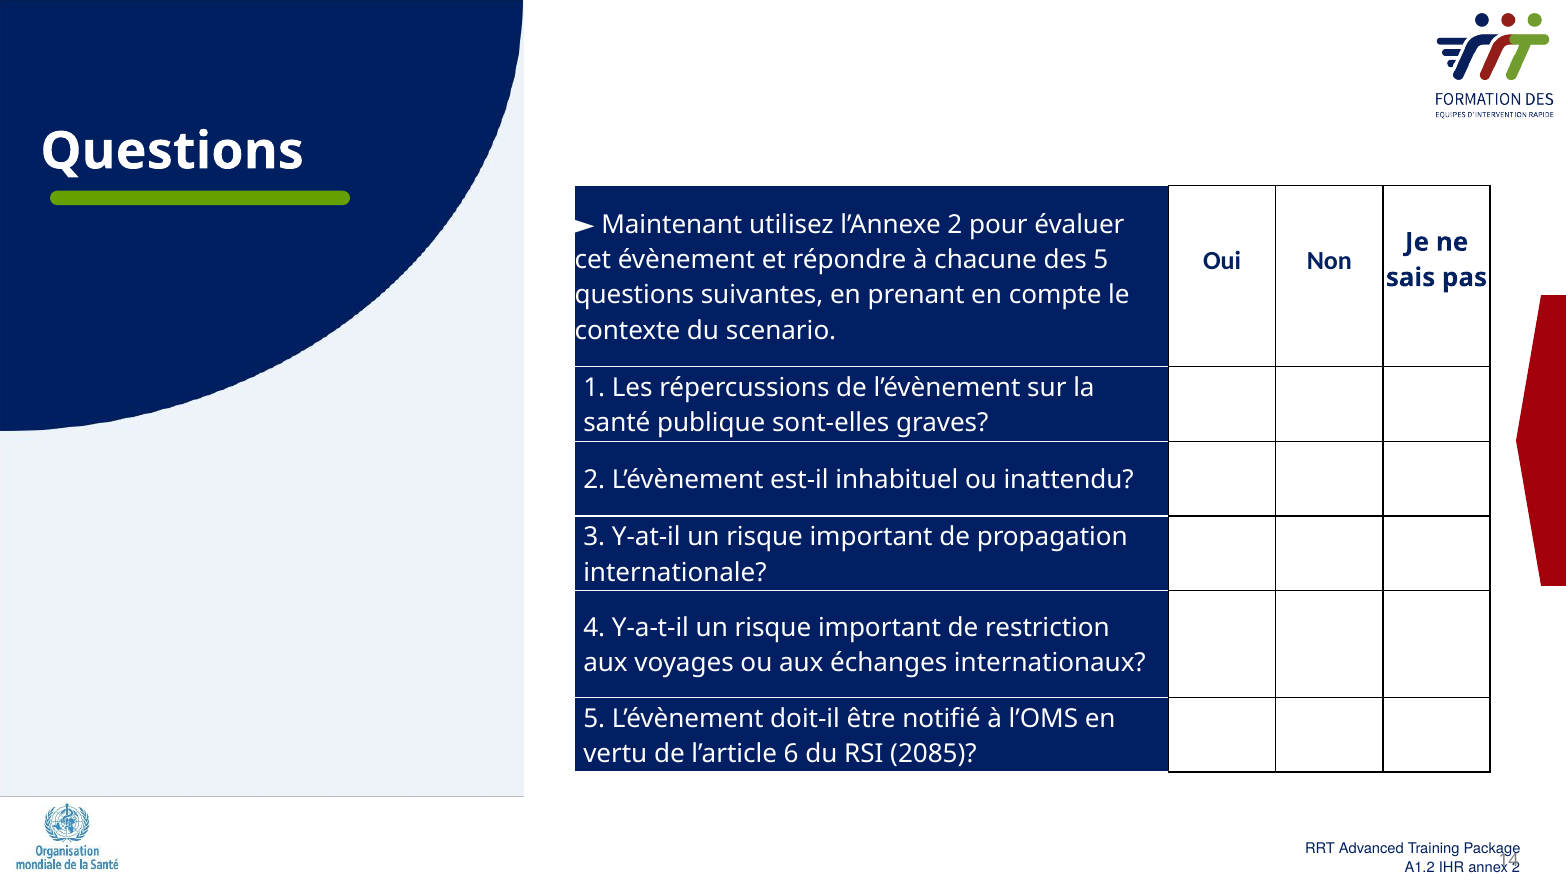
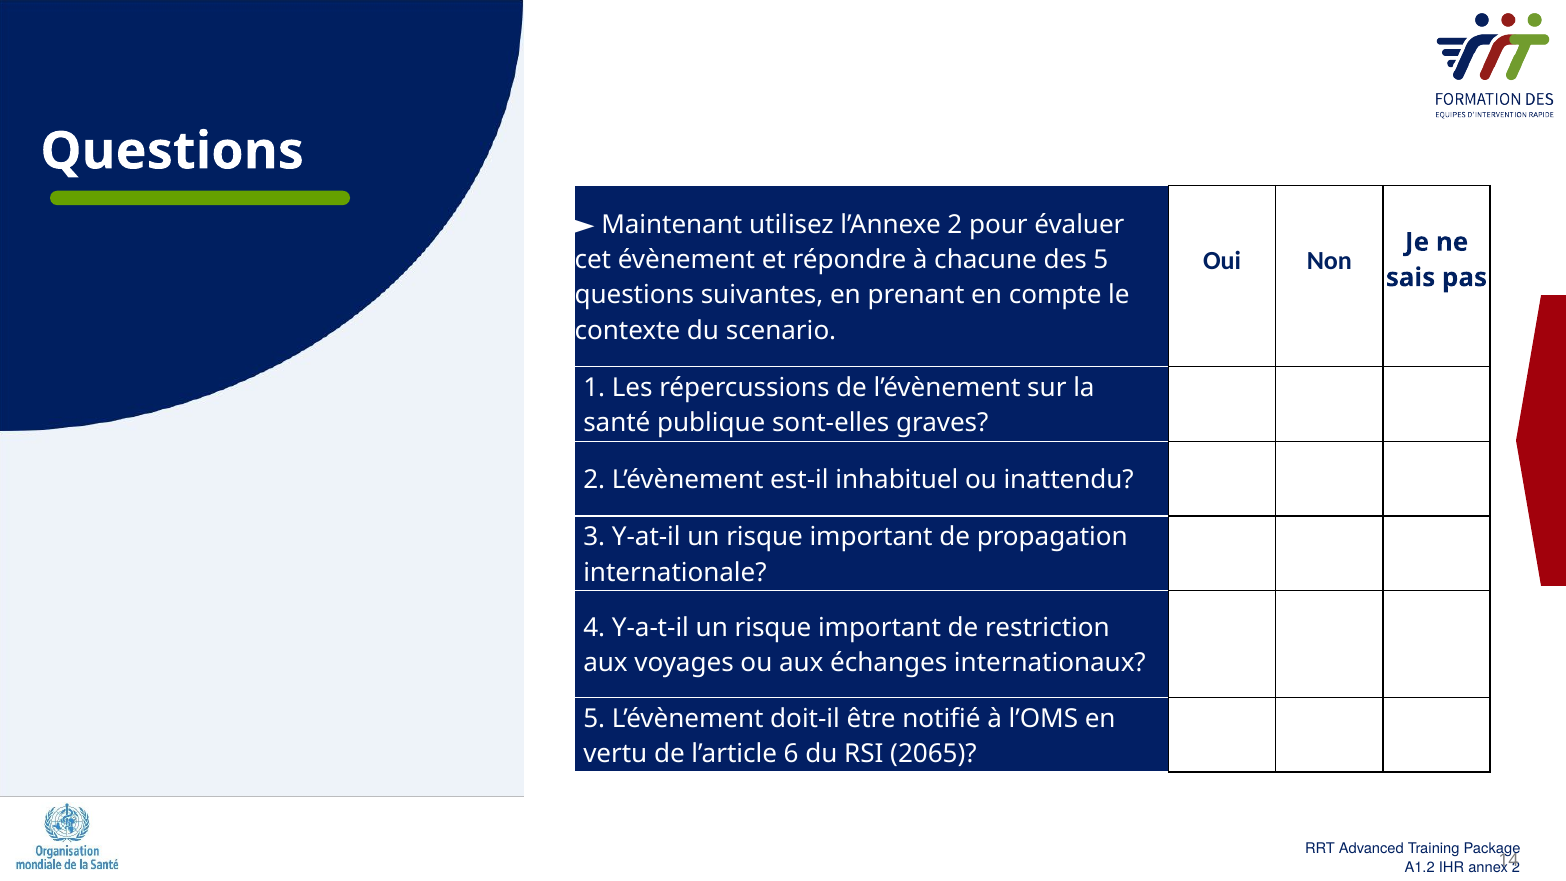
2085: 2085 -> 2065
